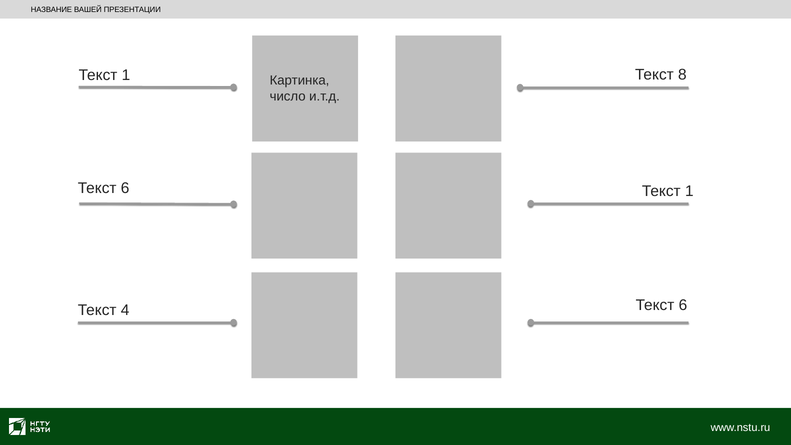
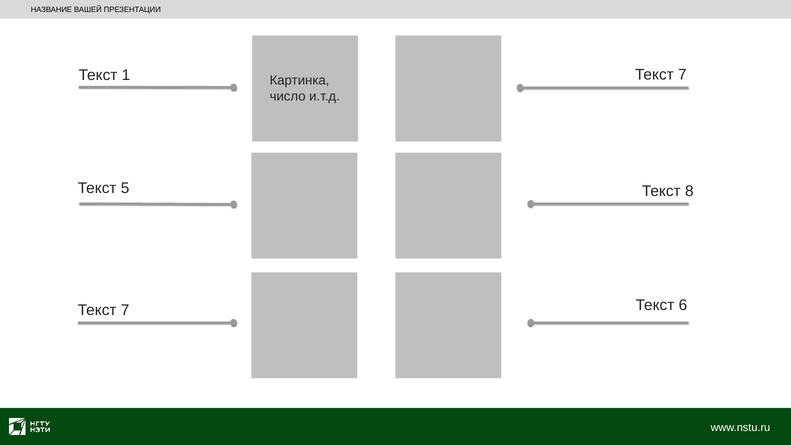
8 at (682, 75): 8 -> 7
6 at (125, 188): 6 -> 5
1 at (689, 191): 1 -> 8
4 at (125, 310): 4 -> 7
